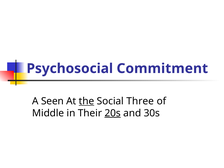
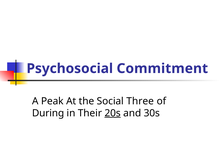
Seen: Seen -> Peak
the underline: present -> none
Middle: Middle -> During
